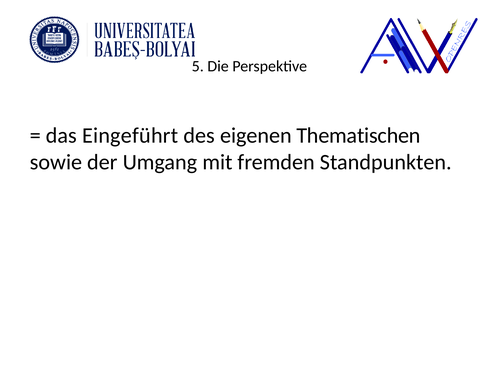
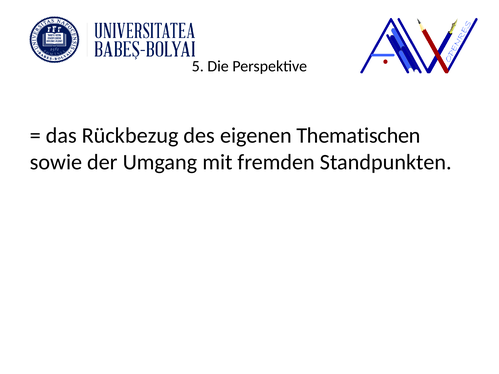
Eingeführt: Eingeführt -> Rückbezug
